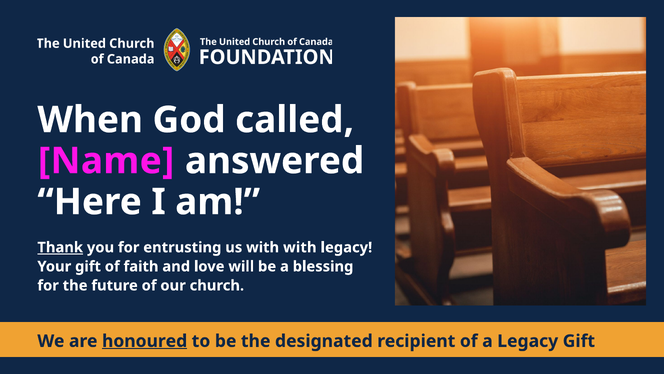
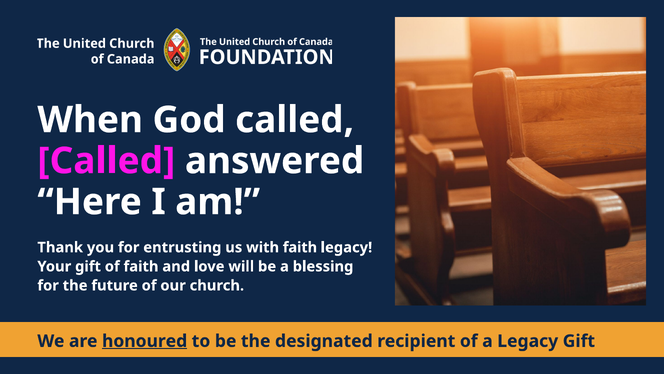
Name at (106, 161): Name -> Called
Thank underline: present -> none
with with: with -> faith
